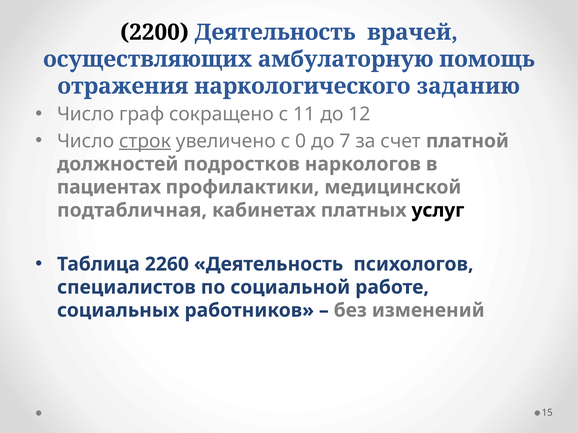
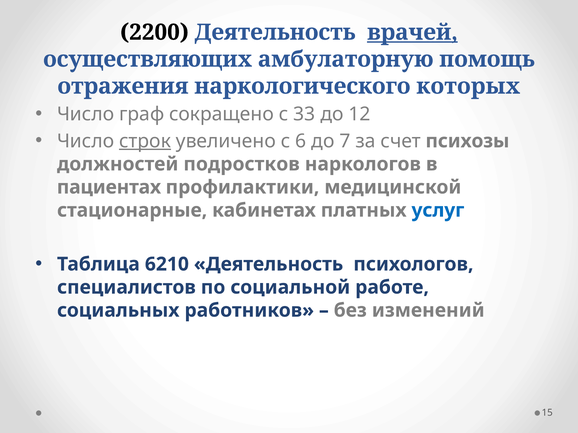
врачей underline: none -> present
заданию: заданию -> которых
11: 11 -> 33
0: 0 -> 6
платной: платной -> психозы
подтабличная: подтабличная -> стационарные
услуг colour: black -> blue
2260: 2260 -> 6210
